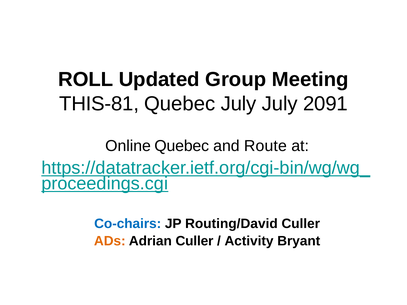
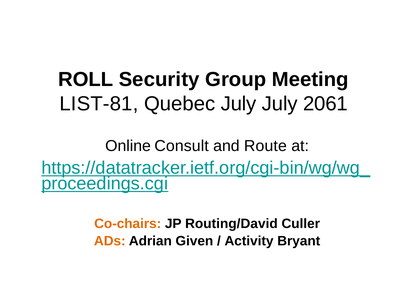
Updated: Updated -> Security
THIS-81: THIS-81 -> LIST-81
2091: 2091 -> 2061
Online Quebec: Quebec -> Consult
Co-chairs colour: blue -> orange
Adrian Culler: Culler -> Given
